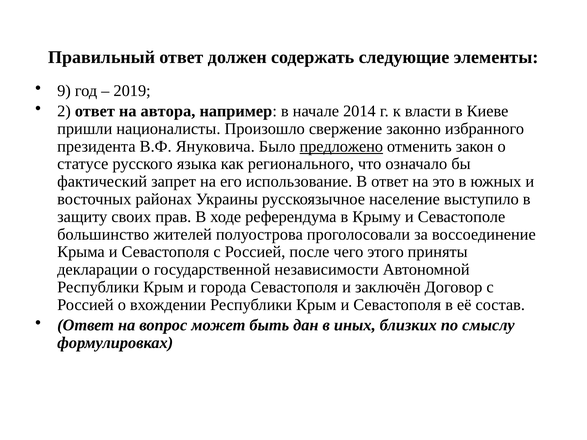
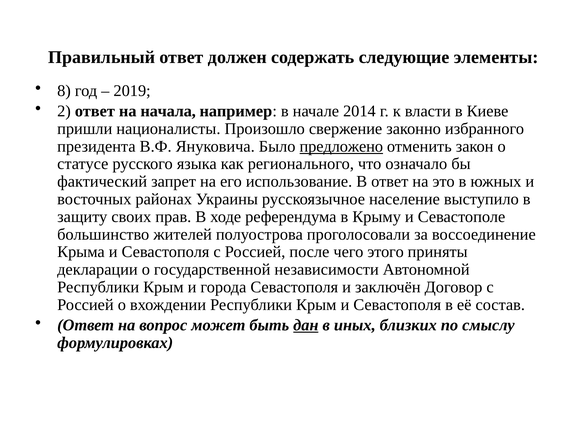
9: 9 -> 8
автора: автора -> начала
дан underline: none -> present
